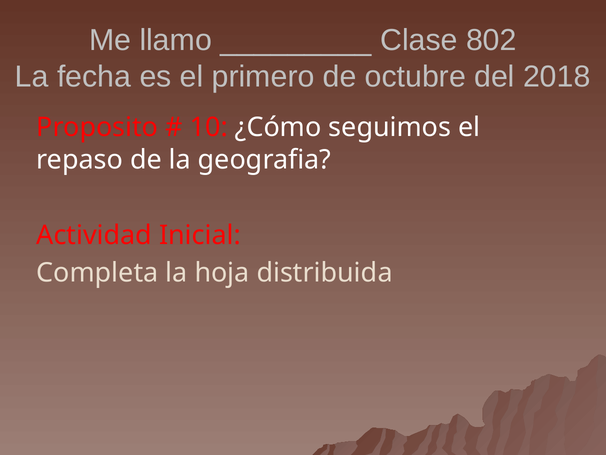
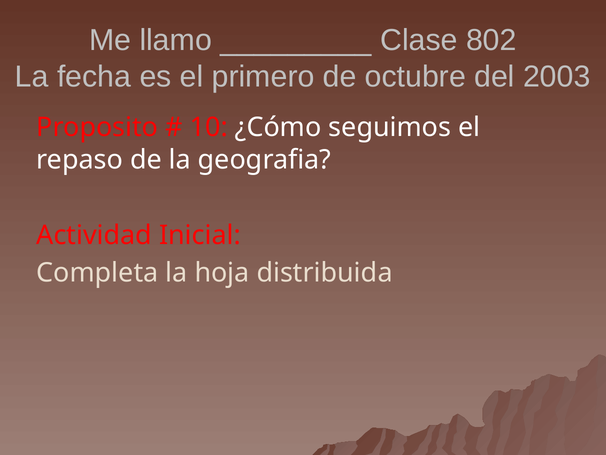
2018: 2018 -> 2003
